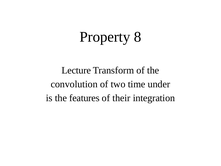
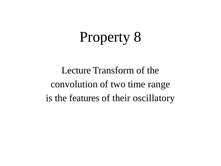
under: under -> range
integration: integration -> oscillatory
